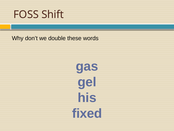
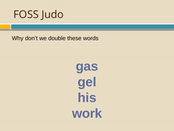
Shift: Shift -> Judo
fixed: fixed -> work
